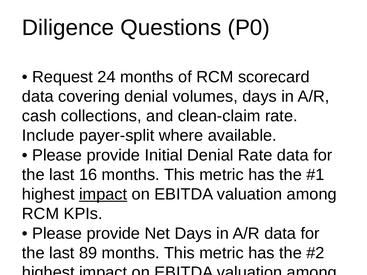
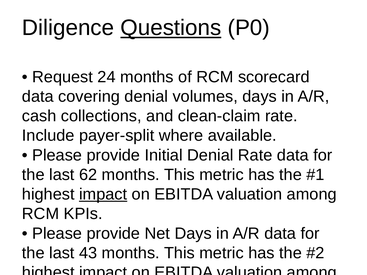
Questions underline: none -> present
16: 16 -> 62
89: 89 -> 43
